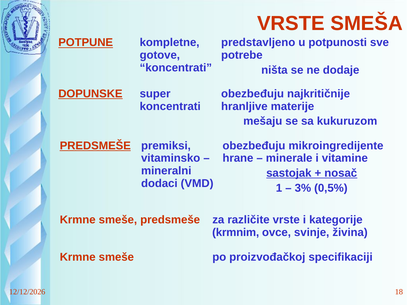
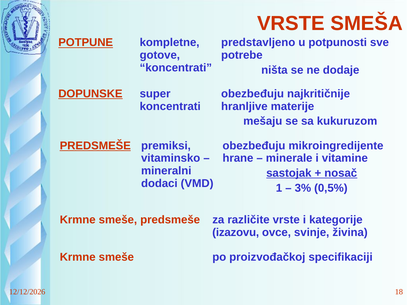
krmnim: krmnim -> izazovu
